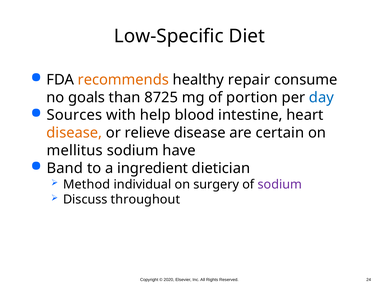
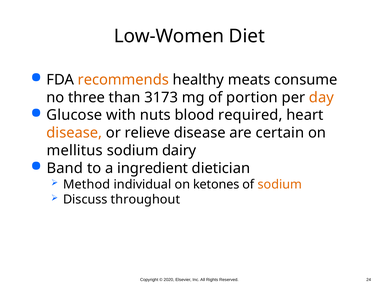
Low-Specific: Low-Specific -> Low-Women
repair: repair -> meats
goals: goals -> three
8725: 8725 -> 3173
day colour: blue -> orange
Sources: Sources -> Glucose
help: help -> nuts
intestine: intestine -> required
have: have -> dairy
surgery: surgery -> ketones
sodium at (280, 185) colour: purple -> orange
